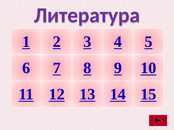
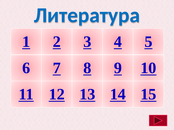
Литература colour: purple -> blue
